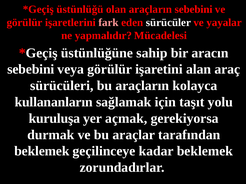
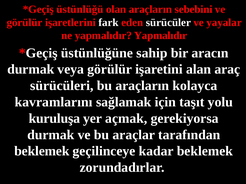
fark colour: pink -> white
yapmalıdır Mücadelesi: Mücadelesi -> Yapmalıdır
sebebini at (31, 69): sebebini -> durmak
kullananların: kullananların -> kavramlarını
